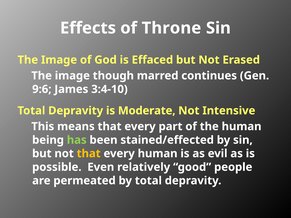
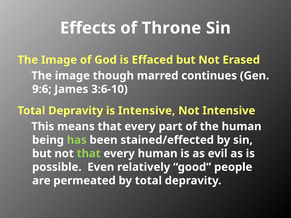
3:4-10: 3:4-10 -> 3:6-10
is Moderate: Moderate -> Intensive
that at (89, 154) colour: yellow -> light green
